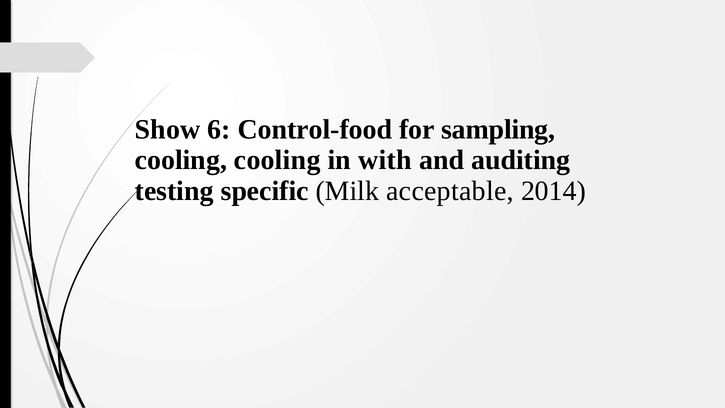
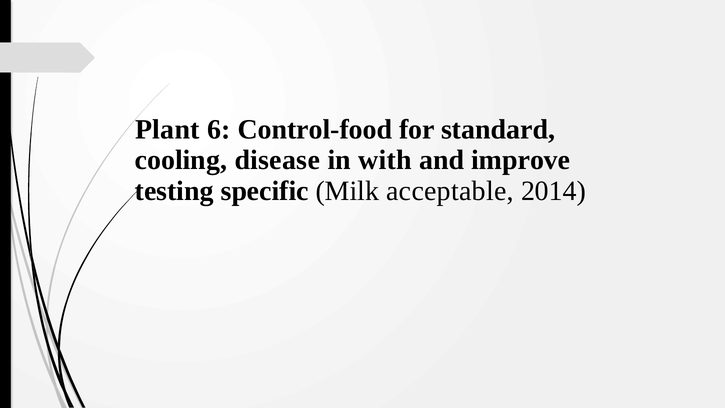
Show: Show -> Plant
sampling: sampling -> standard
cooling cooling: cooling -> disease
auditing: auditing -> improve
